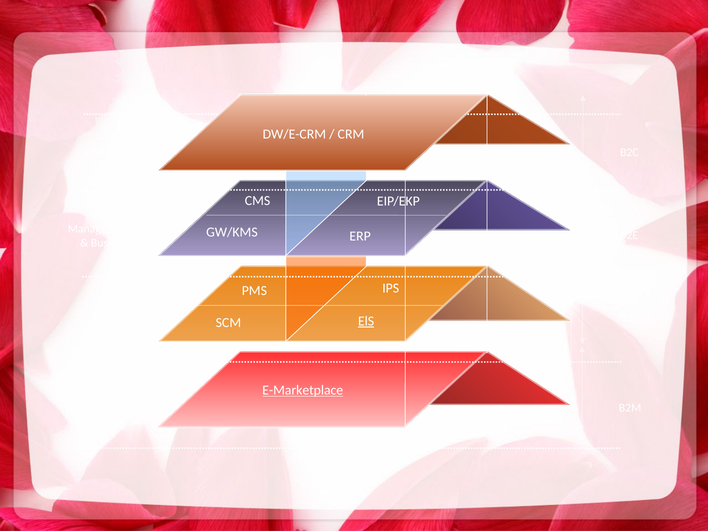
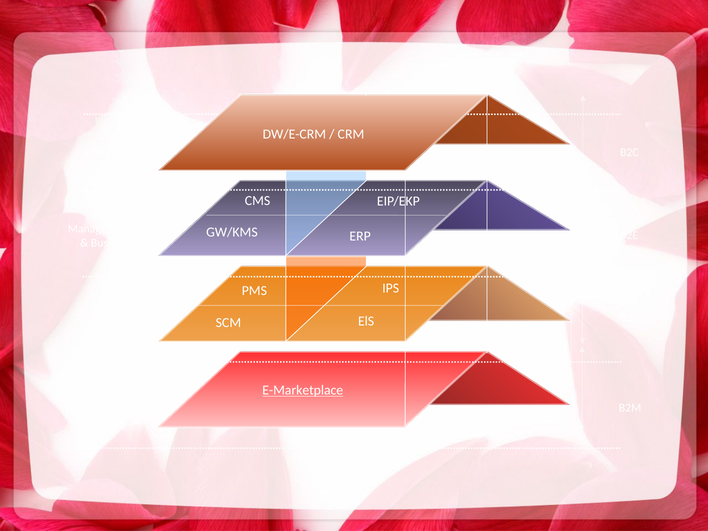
ElS underline: present -> none
